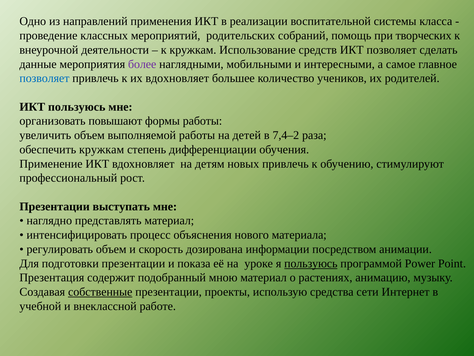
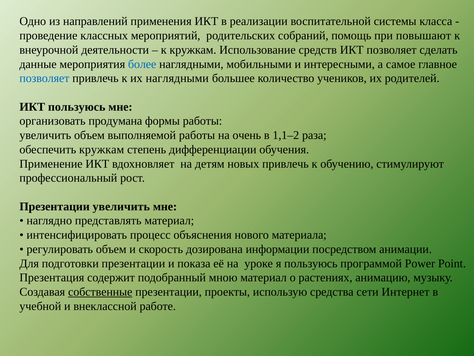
творческих: творческих -> повышают
более colour: purple -> blue
их вдохновляет: вдохновляет -> наглядными
повышают: повышают -> продумана
детей: детей -> очень
7,4–2: 7,4–2 -> 1,1–2
Презентации выступать: выступать -> увеличить
пользуюсь at (311, 263) underline: present -> none
